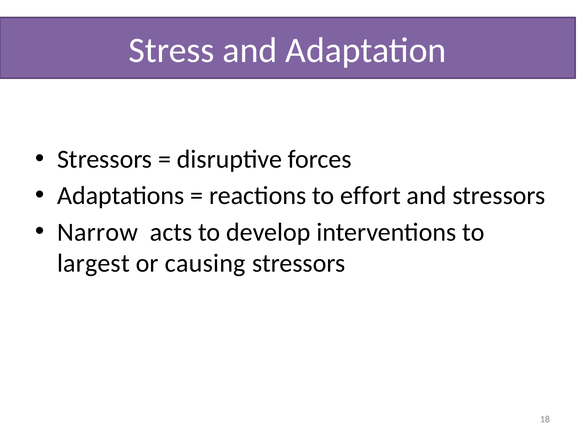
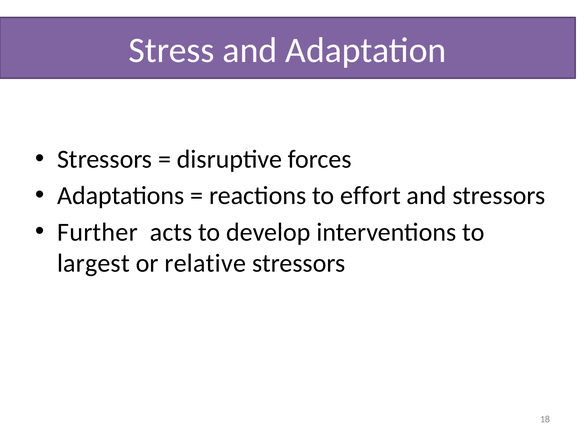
Narrow: Narrow -> Further
causing: causing -> relative
